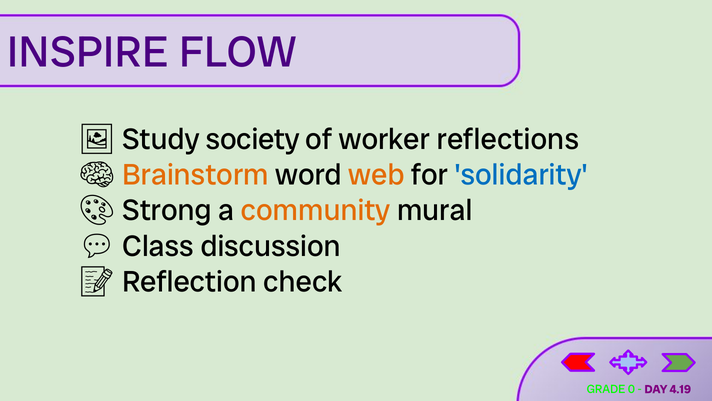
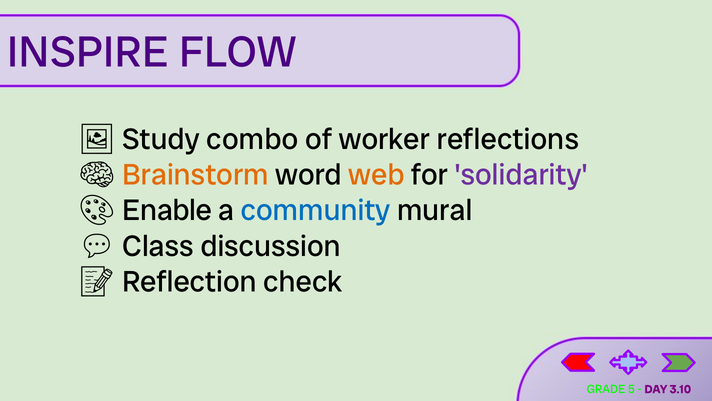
society: society -> combo
solidarity colour: blue -> purple
Strong: Strong -> Enable
community colour: orange -> blue
0: 0 -> 5
4.19: 4.19 -> 3.10
